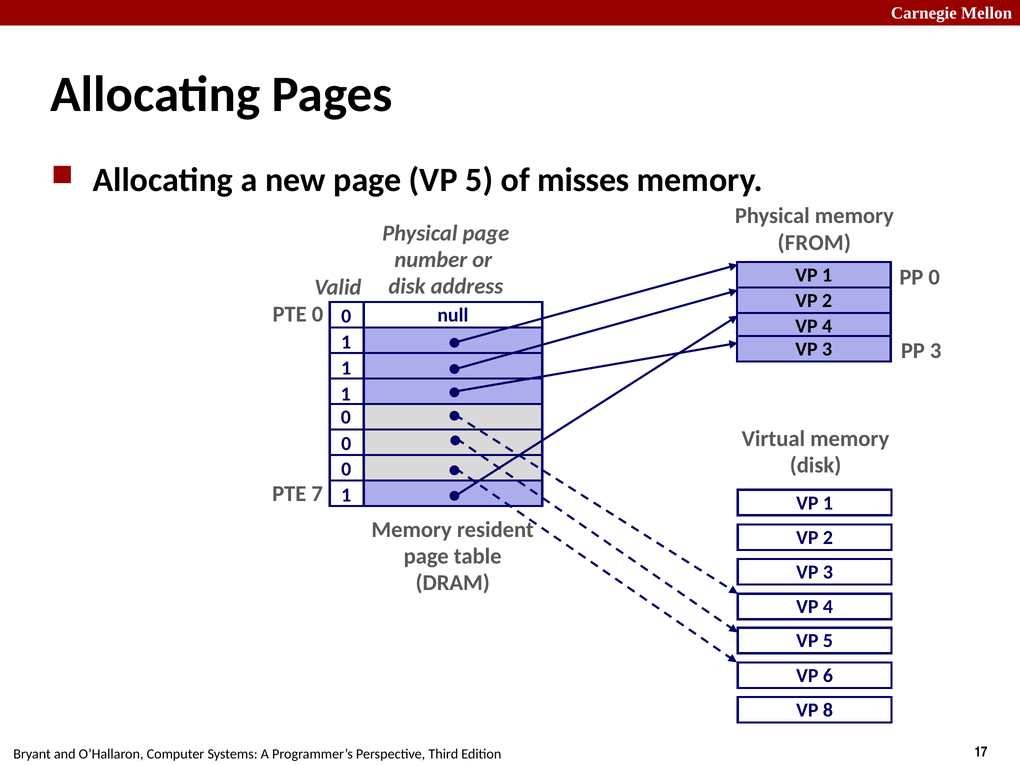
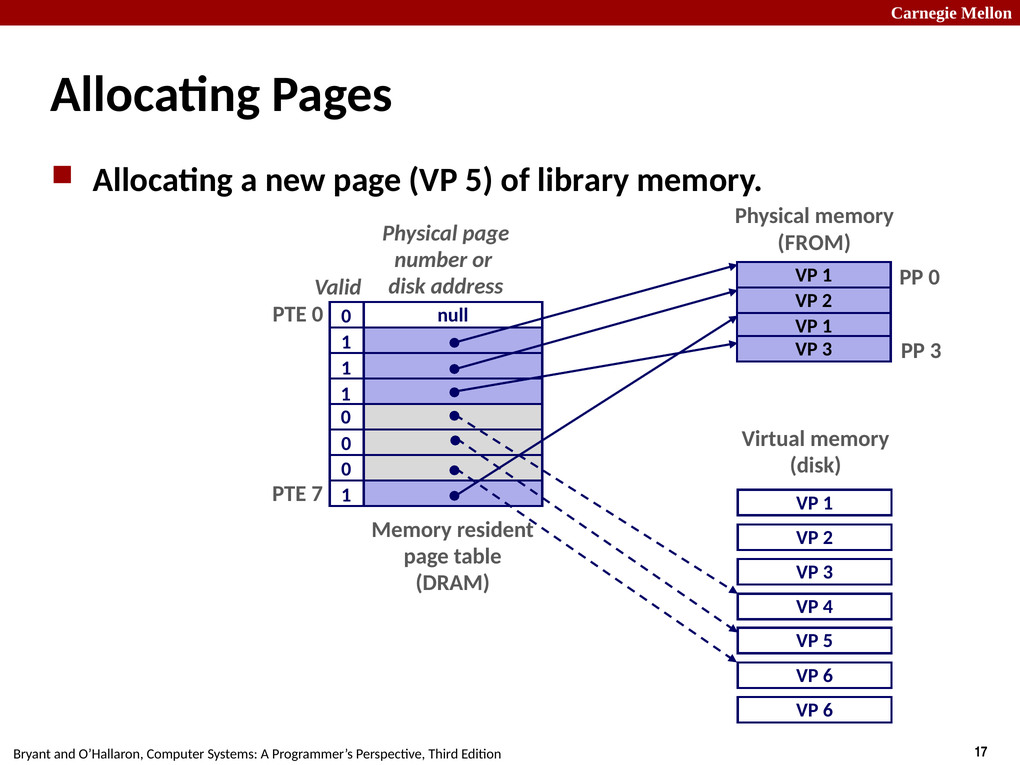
misses: misses -> library
4 at (827, 326): 4 -> 1
8 at (828, 710): 8 -> 6
